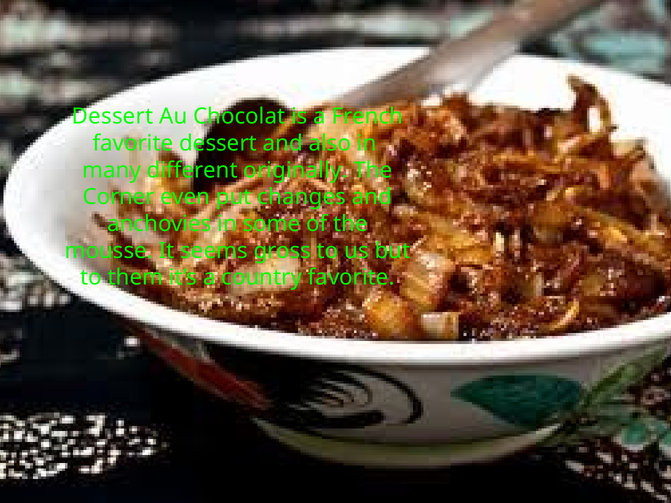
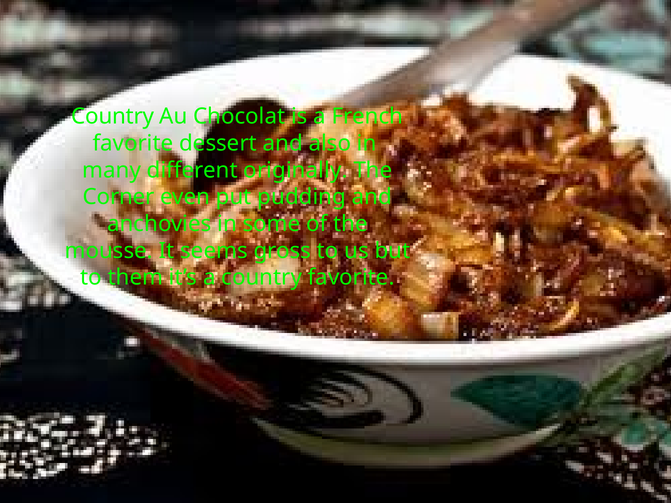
Dessert at (113, 117): Dessert -> Country
changes: changes -> pudding
